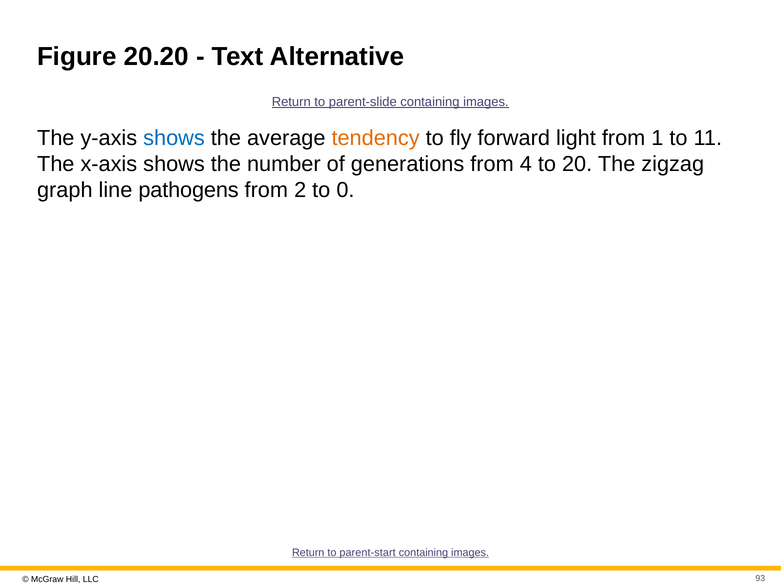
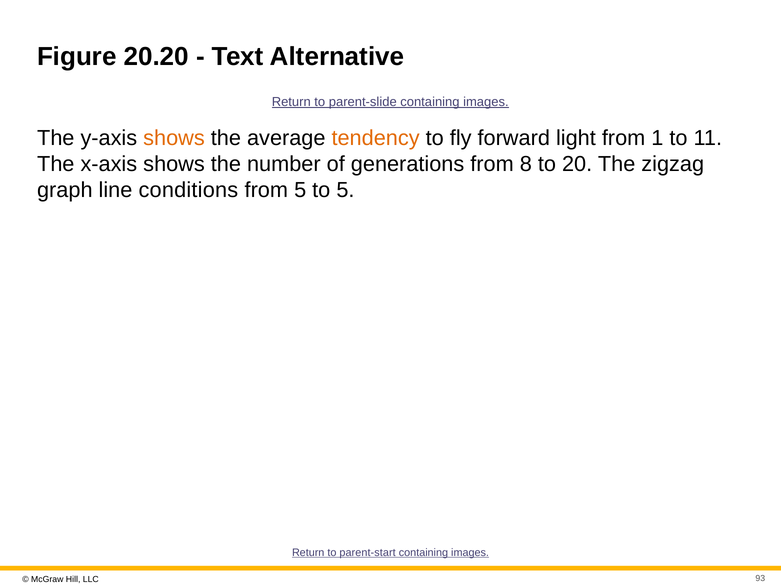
shows at (174, 138) colour: blue -> orange
4: 4 -> 8
pathogens: pathogens -> conditions
from 2: 2 -> 5
to 0: 0 -> 5
